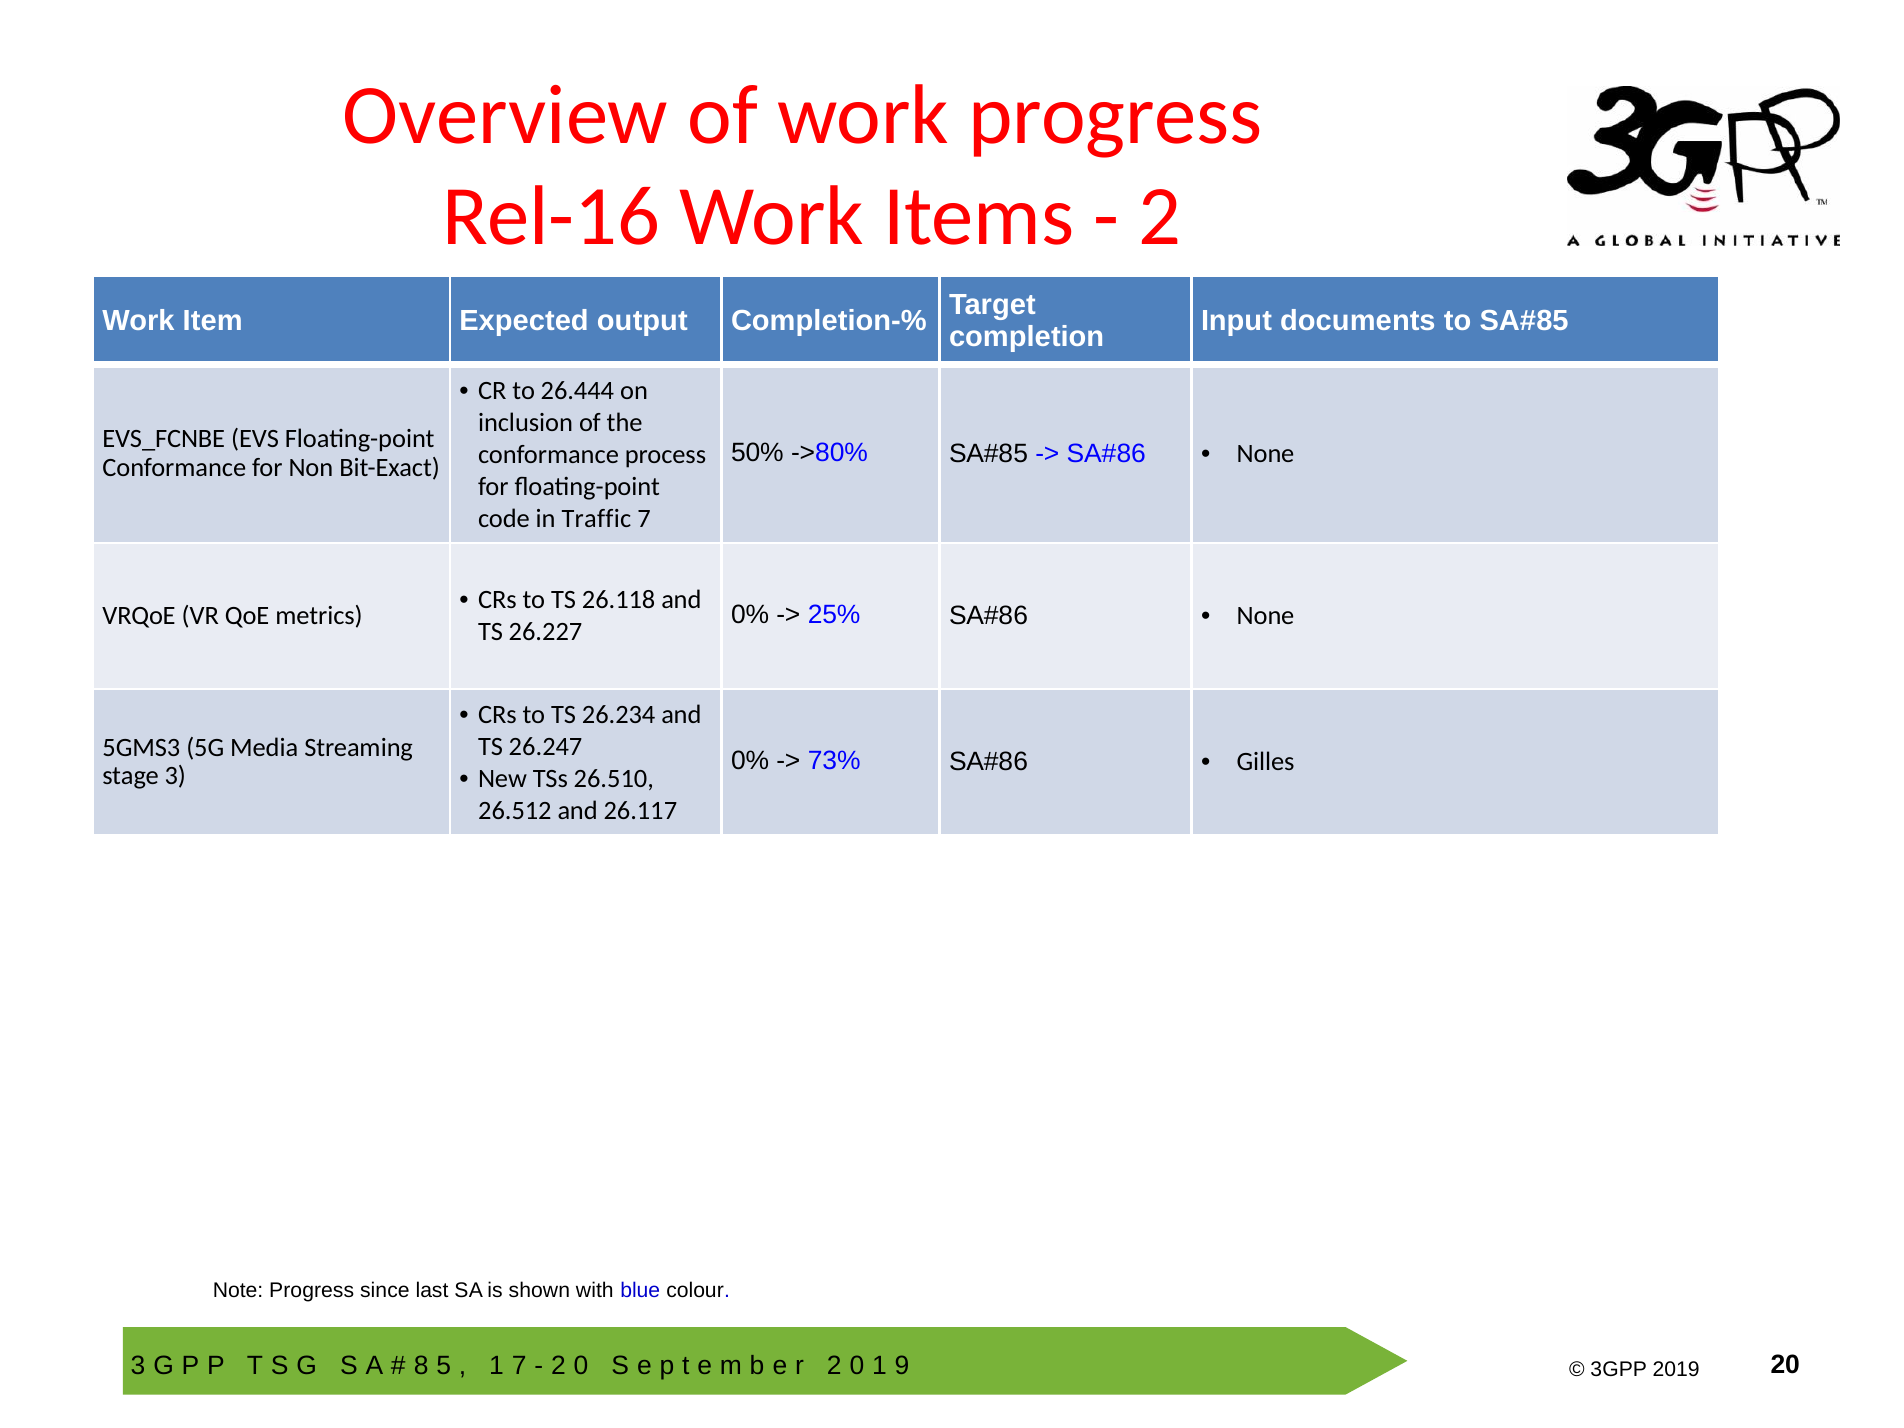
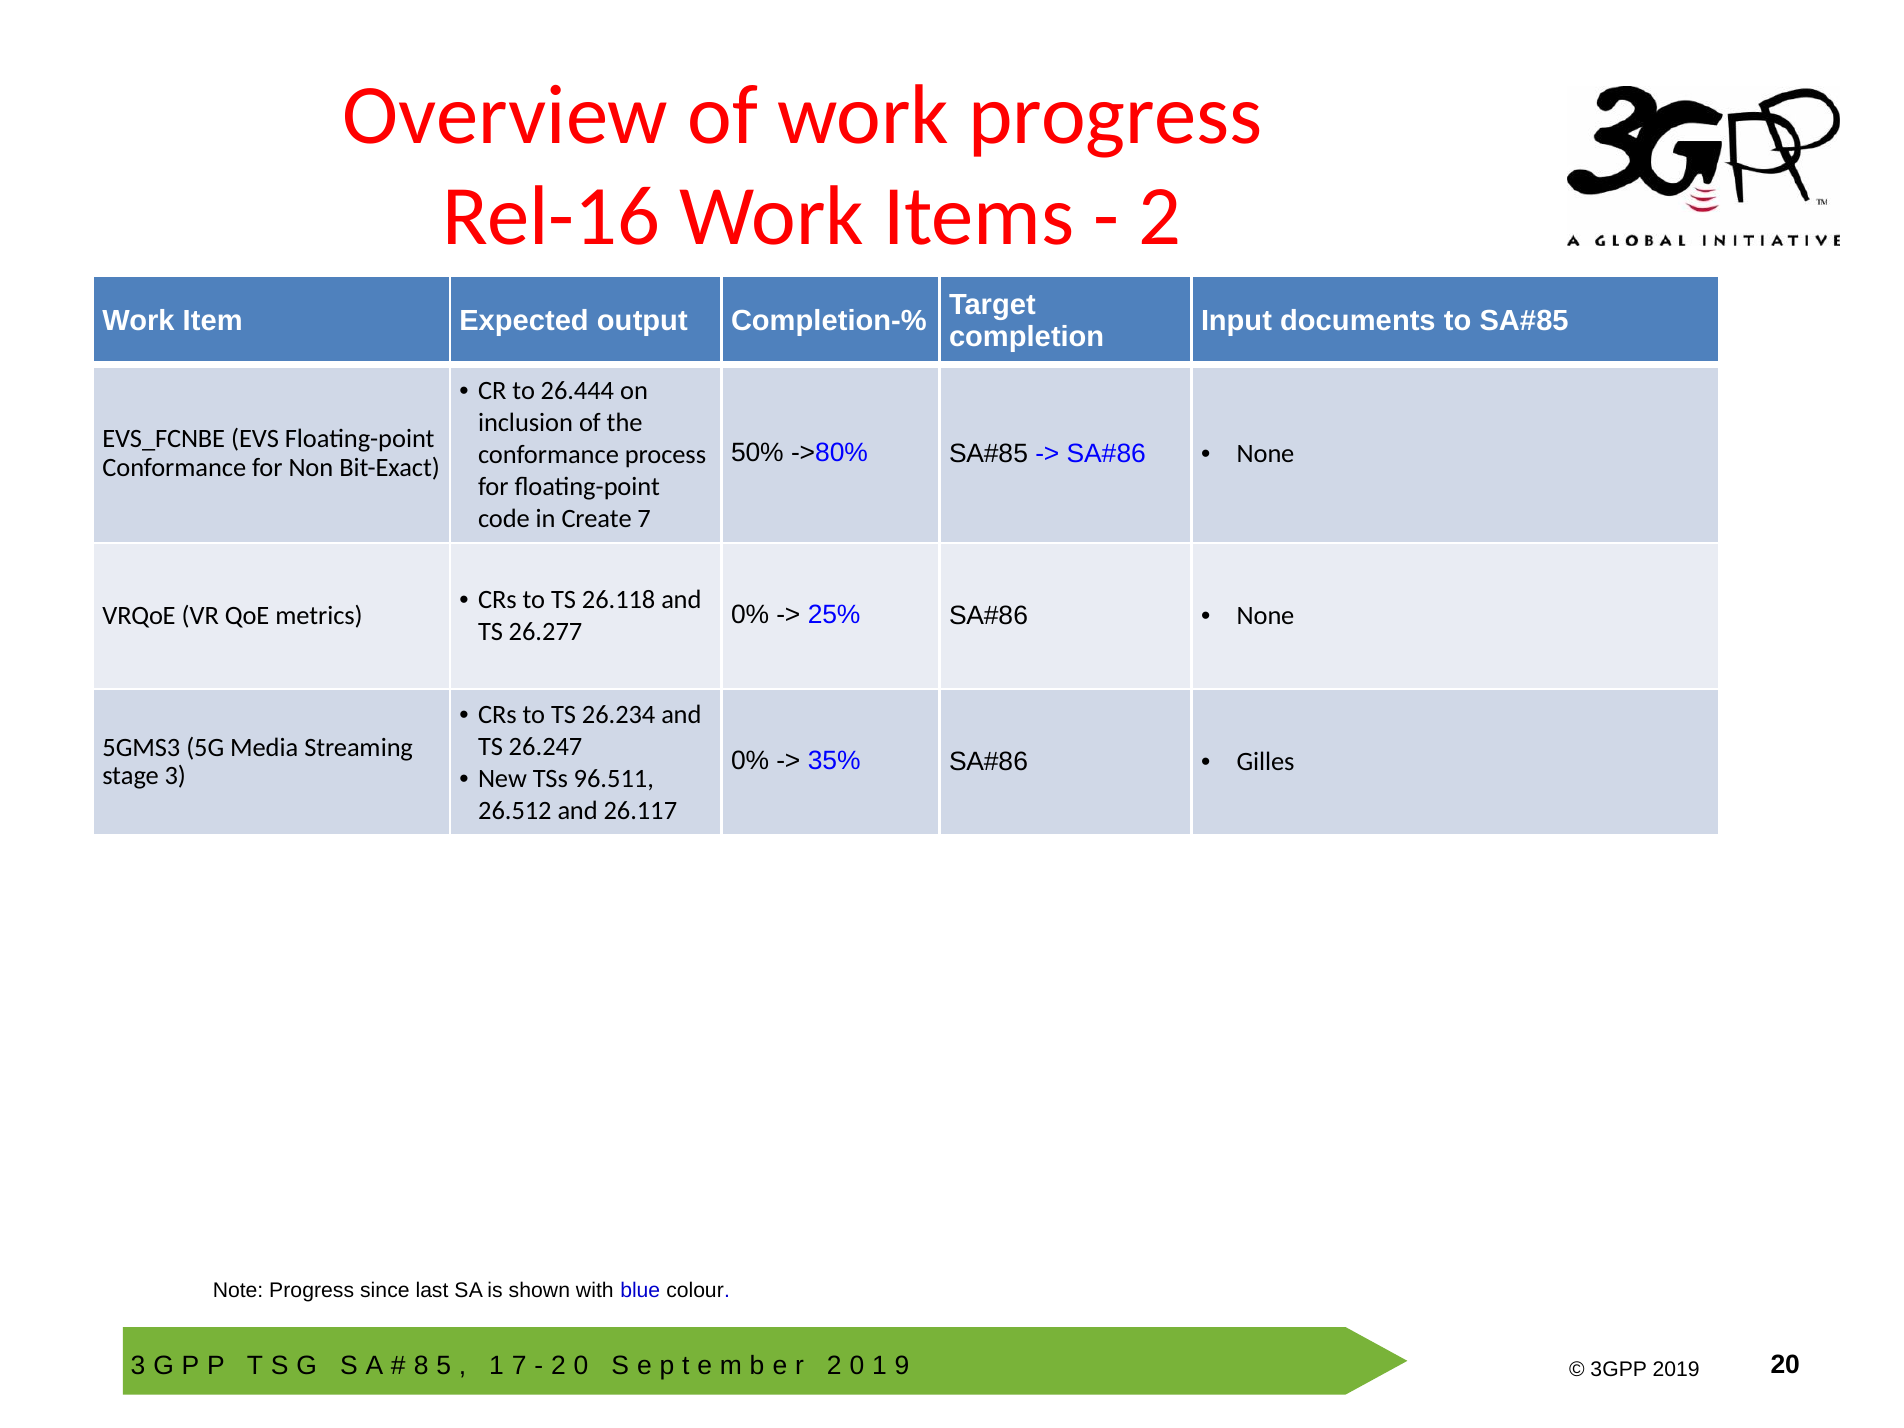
Traffic: Traffic -> Create
26.227: 26.227 -> 26.277
73%: 73% -> 35%
26.510: 26.510 -> 96.511
